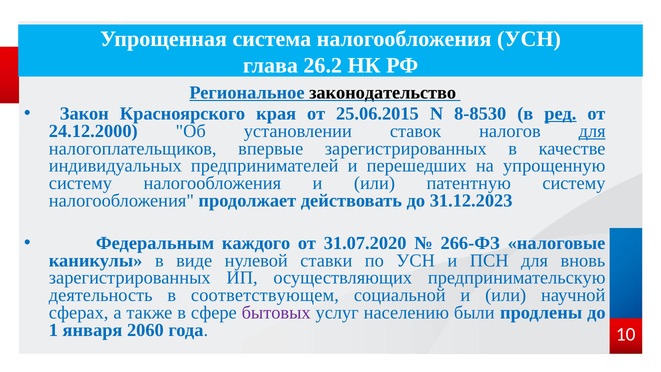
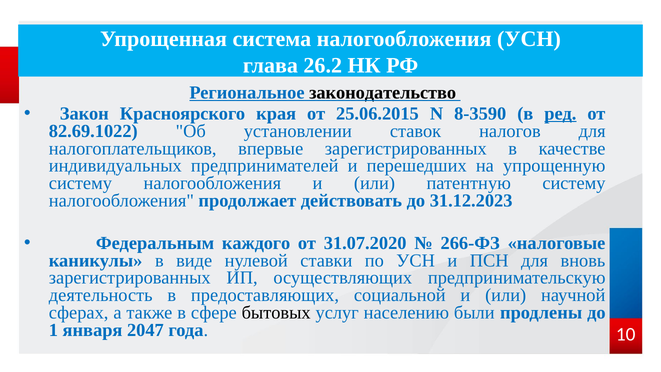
8-8530: 8-8530 -> 8-3590
24.12.2000: 24.12.2000 -> 82.69.1022
для at (592, 131) underline: present -> none
соответствующем: соответствующем -> предоставляющих
бытовых colour: purple -> black
2060: 2060 -> 2047
